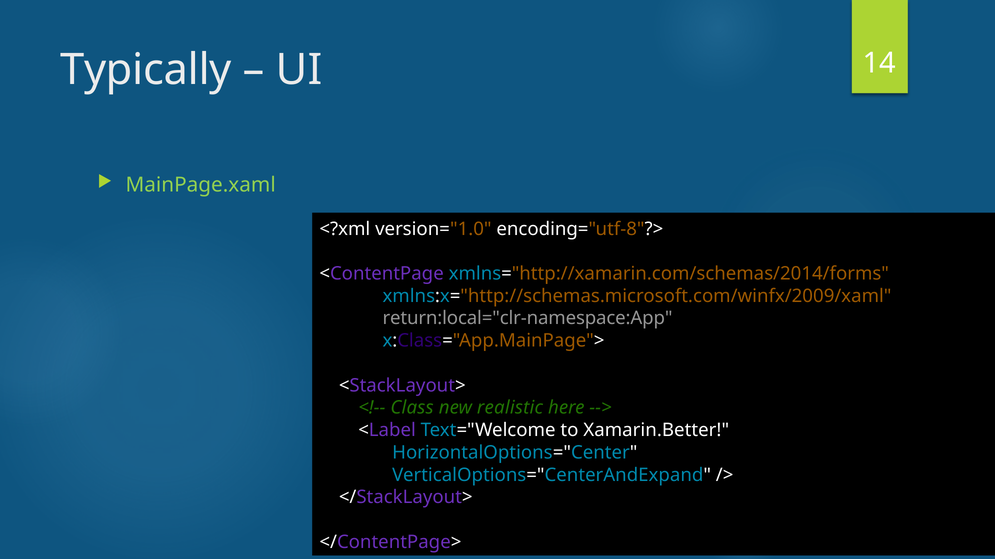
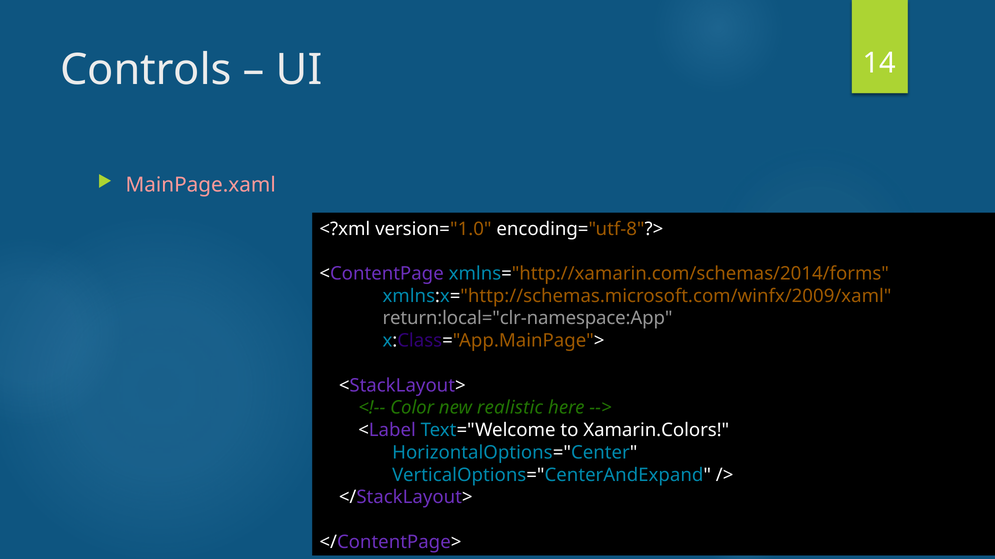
Typically: Typically -> Controls
MainPage.xaml colour: light green -> pink
Class: Class -> Color
Xamarin.Better: Xamarin.Better -> Xamarin.Colors
